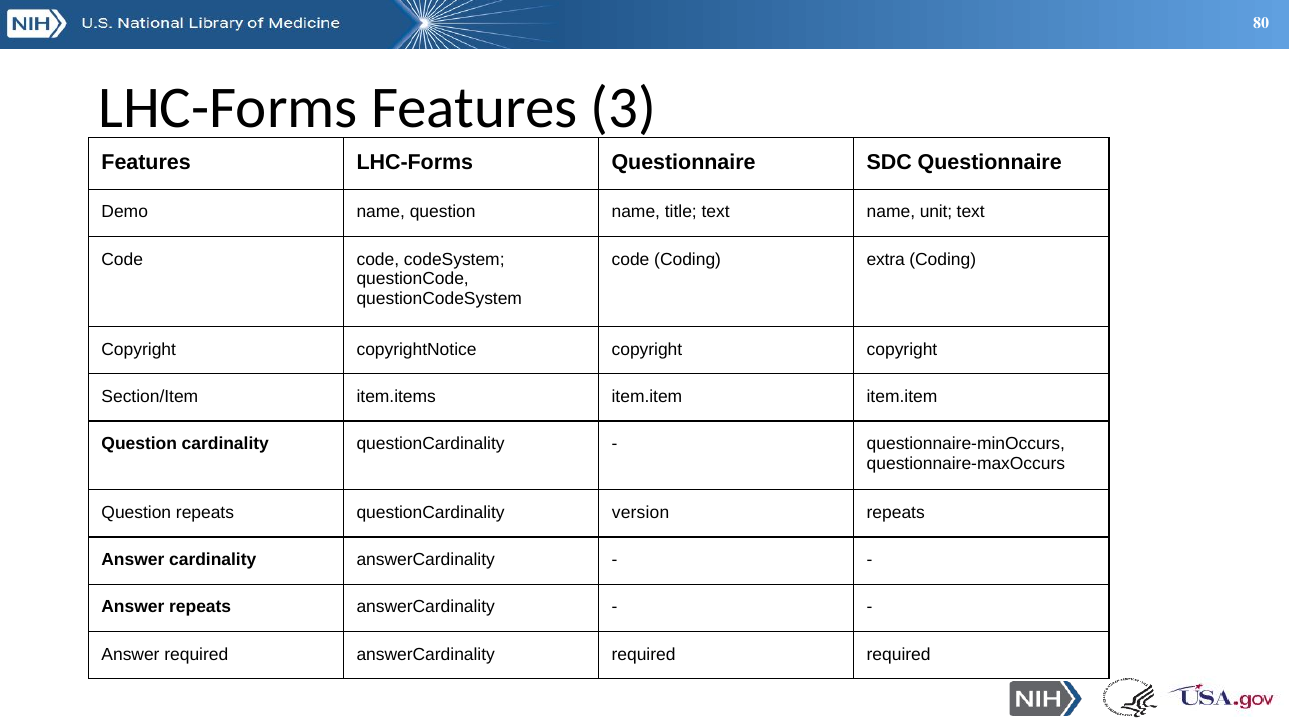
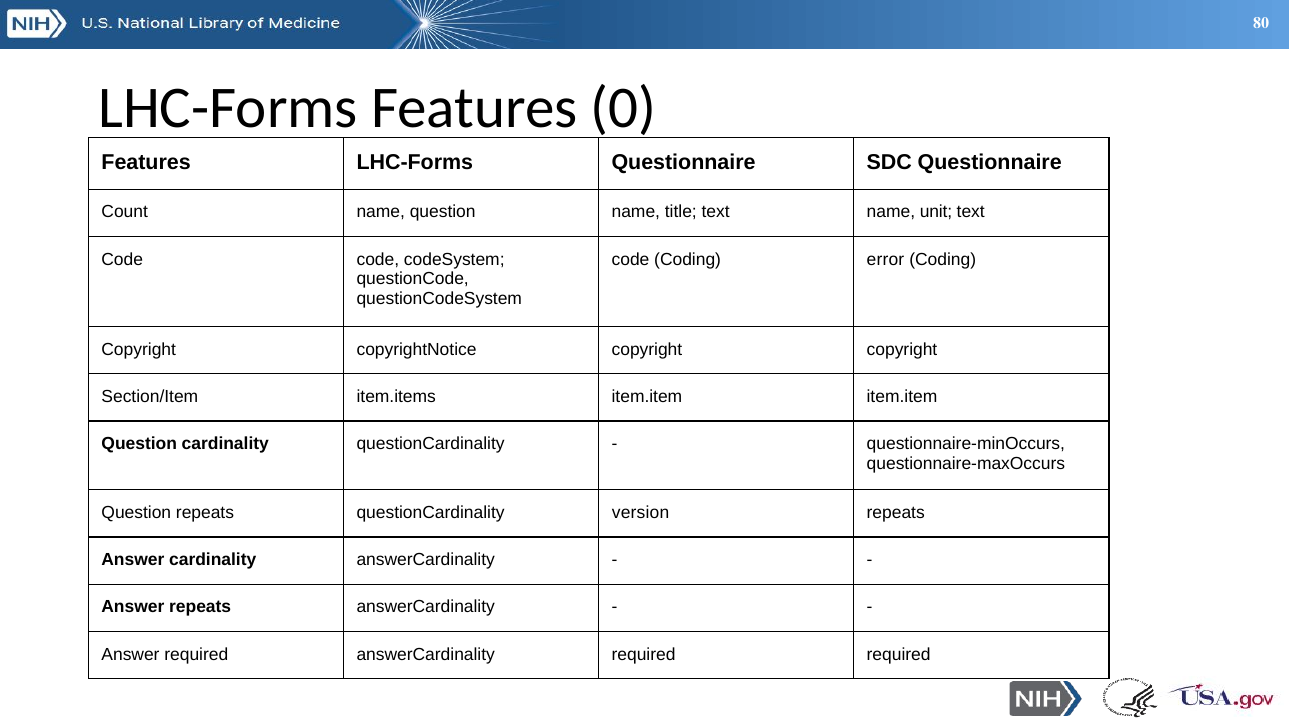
3: 3 -> 0
Demo: Demo -> Count
extra: extra -> error
